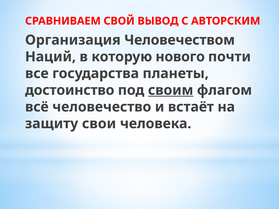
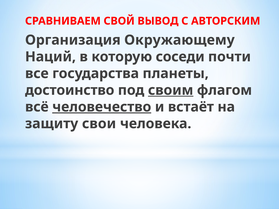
Человечеством: Человечеством -> Окружающему
нового: нового -> соседи
человечество underline: none -> present
